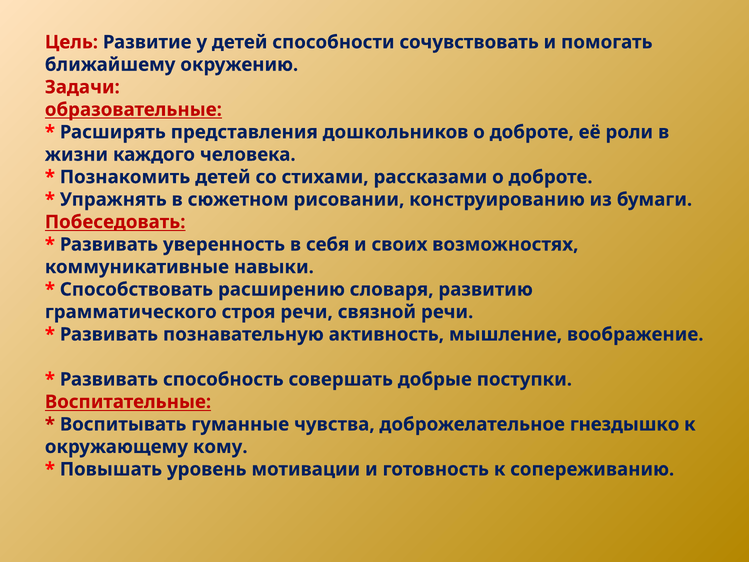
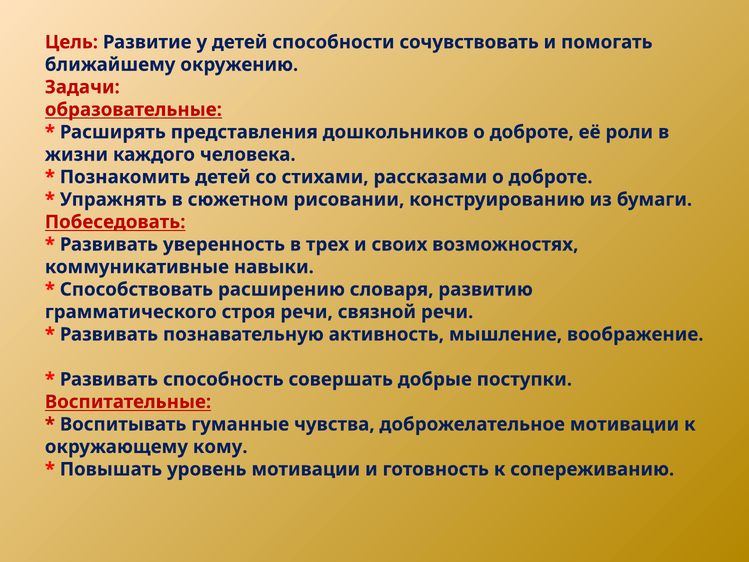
себя: себя -> трех
доброжелательное гнездышко: гнездышко -> мотивации
